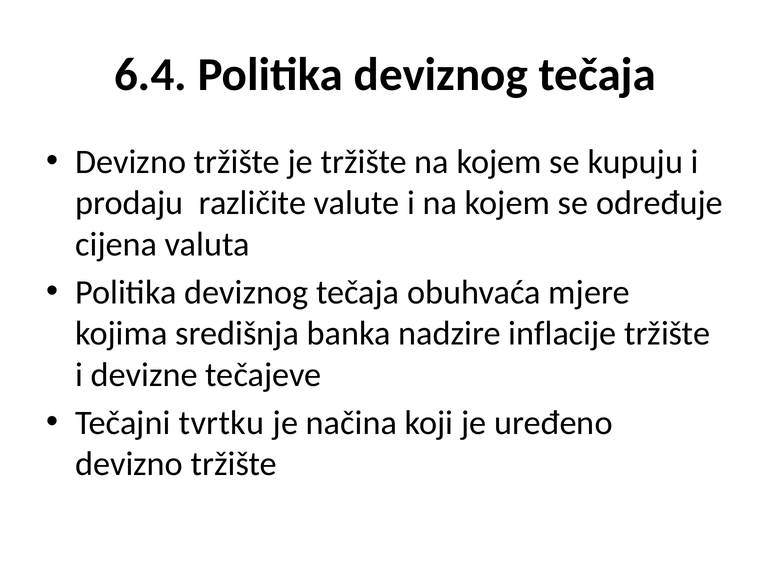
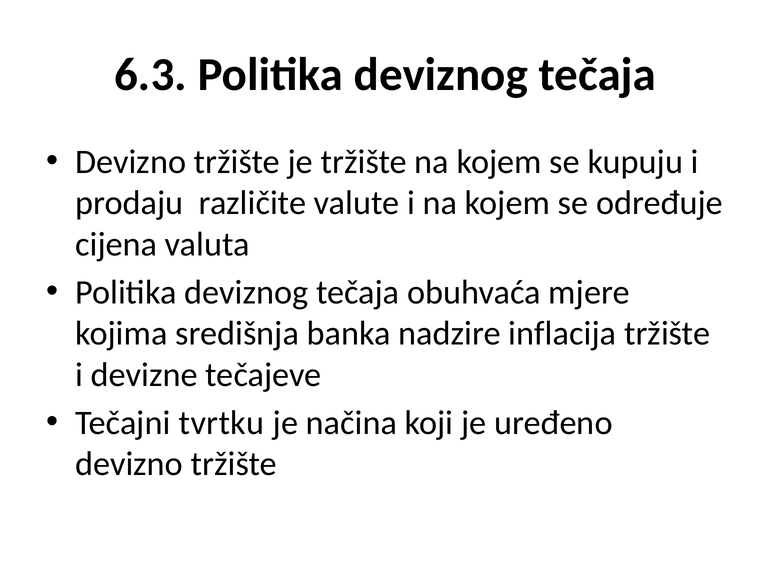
6.4: 6.4 -> 6.3
inflacije: inflacije -> inflacija
